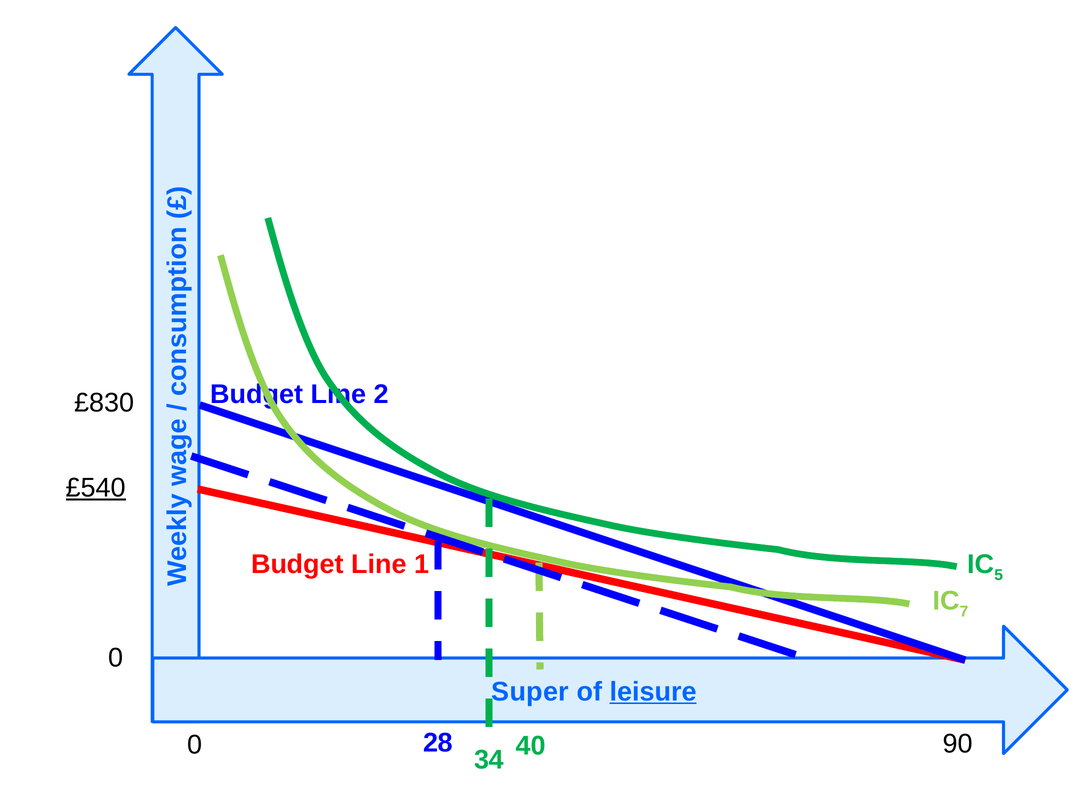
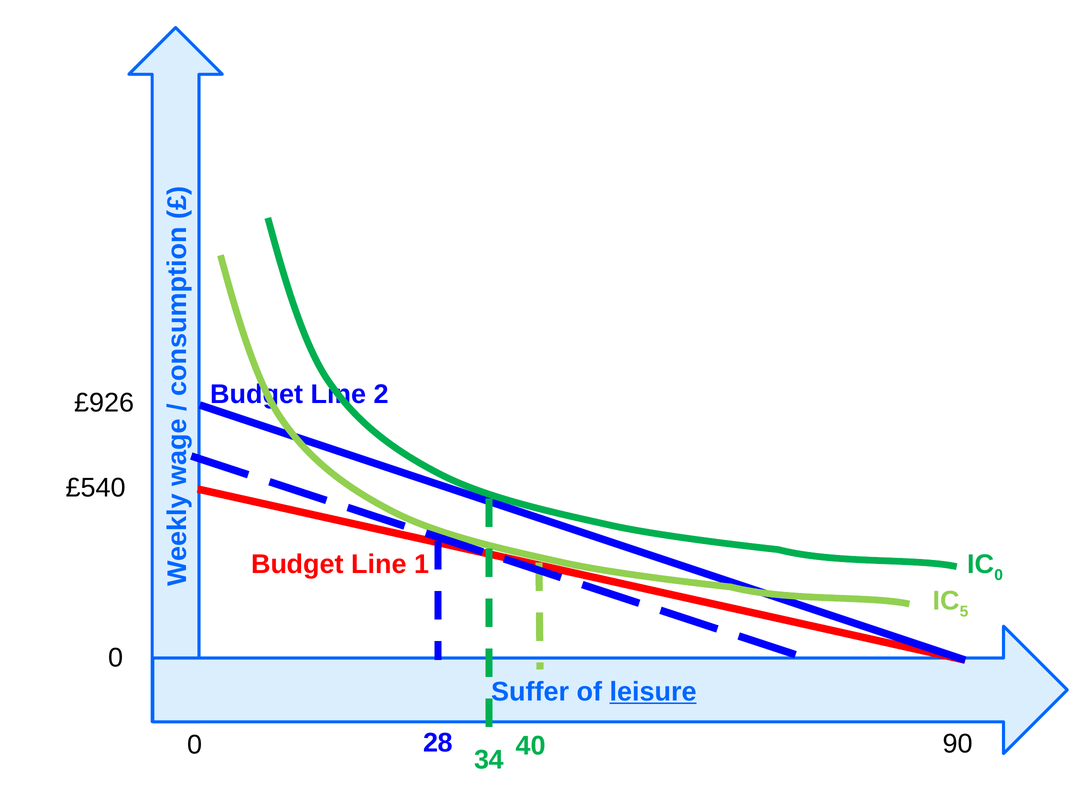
£830: £830 -> £926
£540 underline: present -> none
5 at (999, 575): 5 -> 0
7: 7 -> 5
Super: Super -> Suffer
